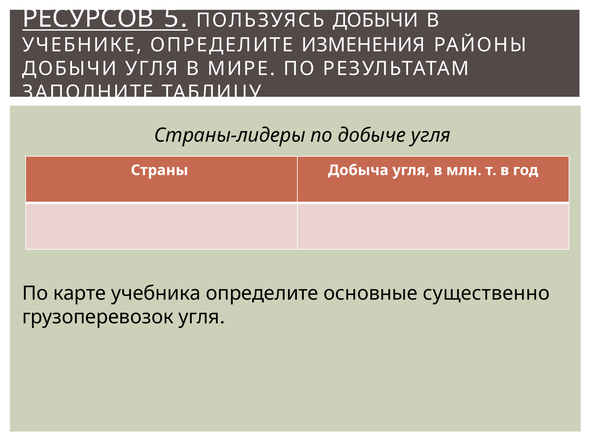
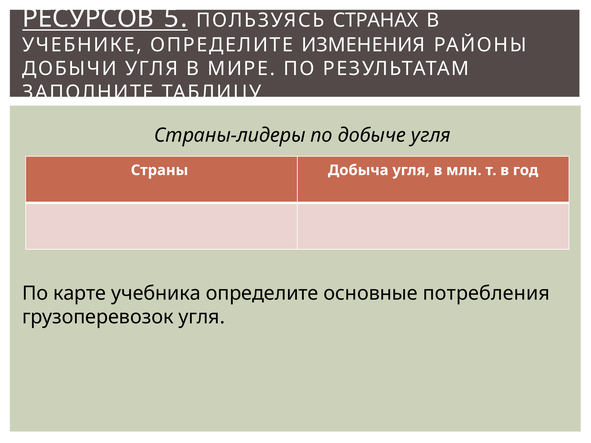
ПОЛЬЗУЯСЬ ДОБЫЧИ: ДОБЫЧИ -> СТРАНАХ
существенно: существенно -> потребления
